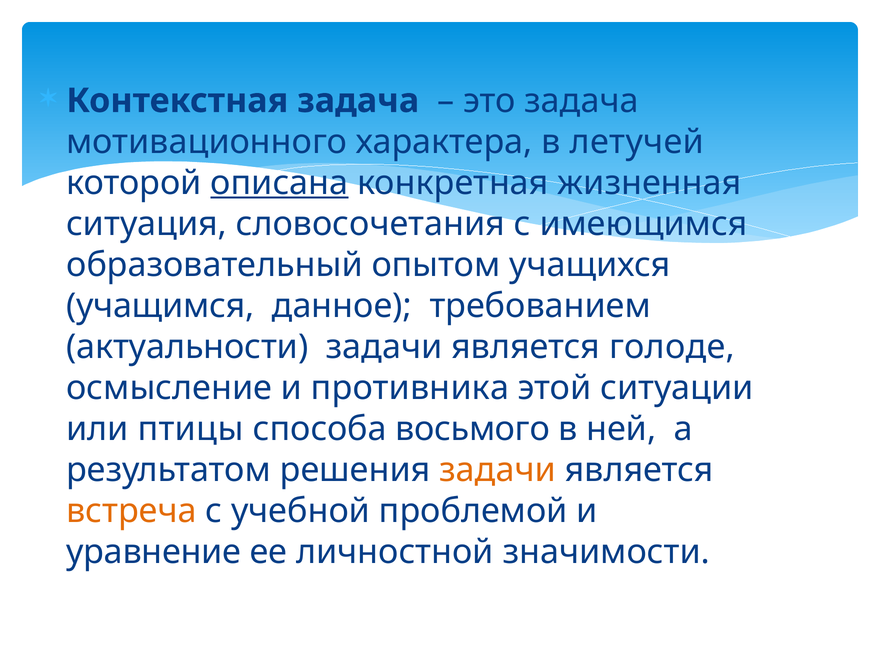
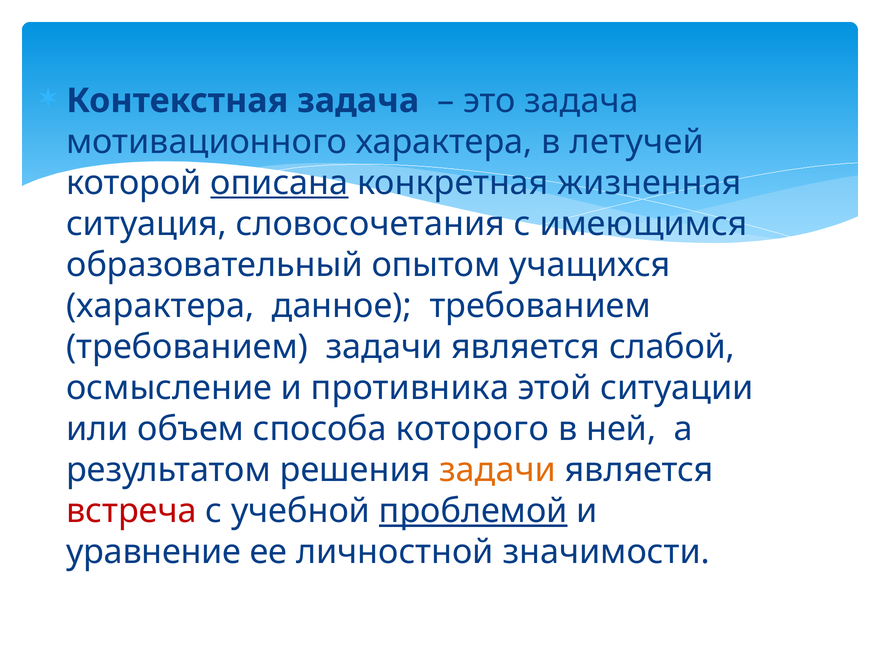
учащимся at (160, 306): учащимся -> характера
актуальности at (187, 347): актуальности -> требованием
голоде: голоде -> слабой
птицы: птицы -> объем
восьмого: восьмого -> которого
встреча colour: orange -> red
проблемой underline: none -> present
